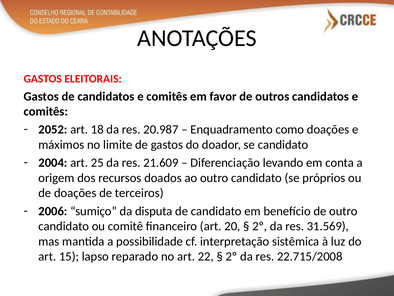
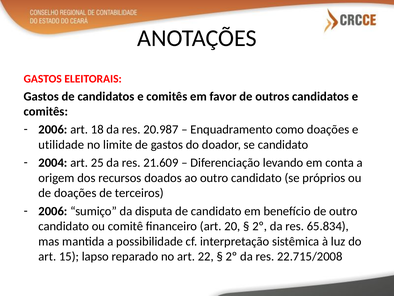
2052 at (53, 129): 2052 -> 2006
máximos: máximos -> utilidade
31.569: 31.569 -> 65.834
